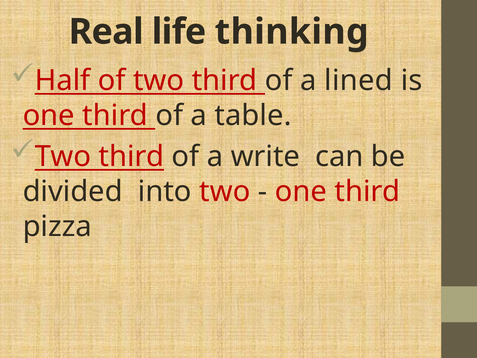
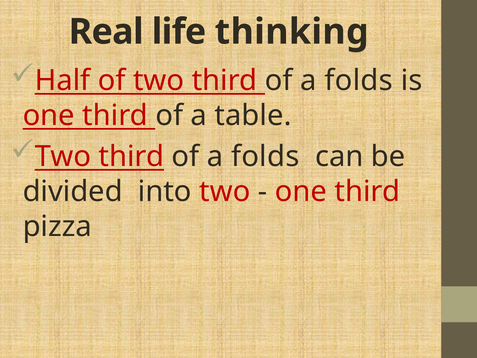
lined at (359, 81): lined -> folds
write at (265, 156): write -> folds
